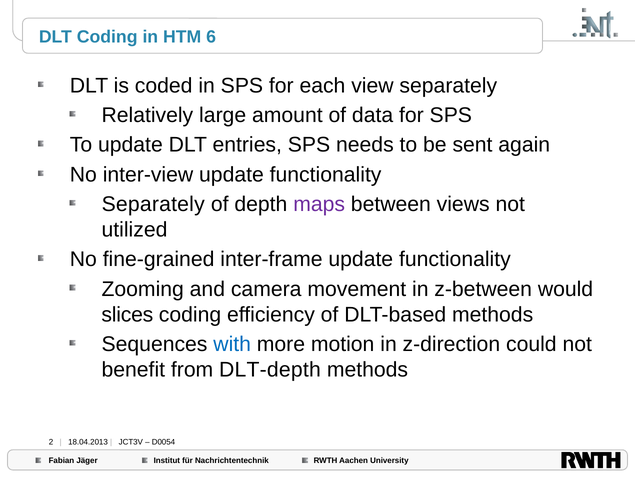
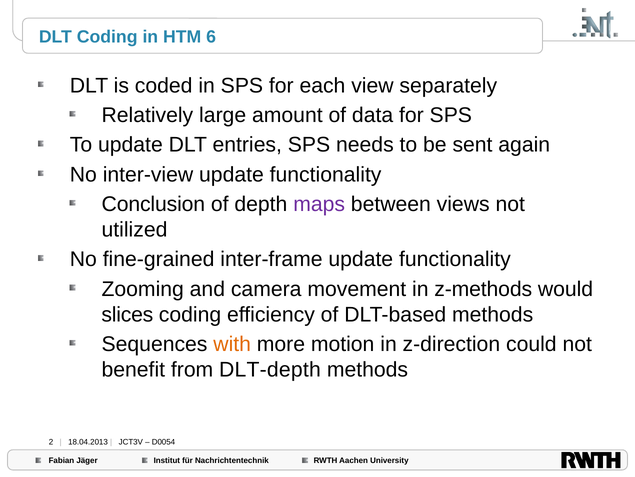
Separately at (153, 204): Separately -> Conclusion
z-between: z-between -> z-methods
with colour: blue -> orange
